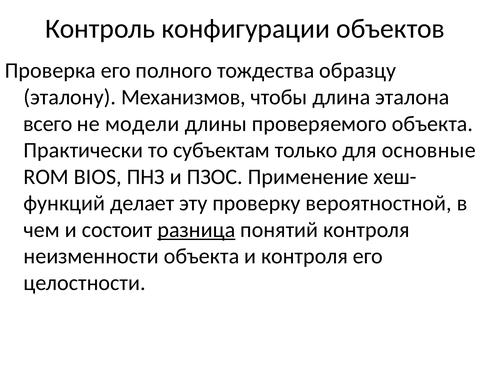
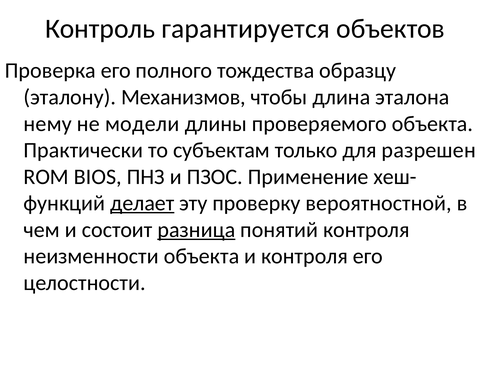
конфигурации: конфигурации -> гарантируется
всего: всего -> нему
основные: основные -> разрешен
делает underline: none -> present
